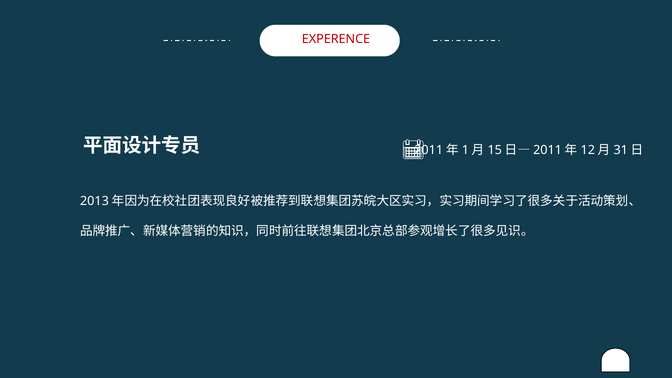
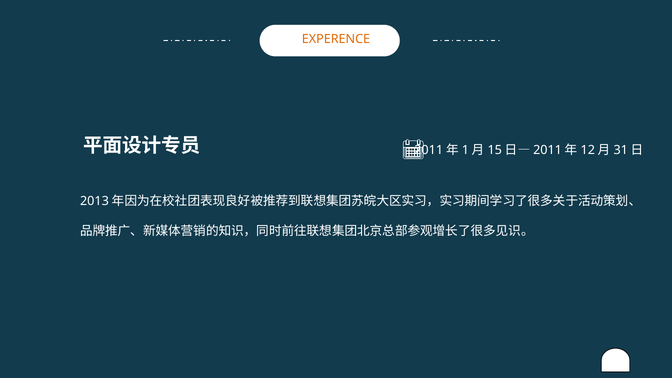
EXPERENCE colour: red -> orange
